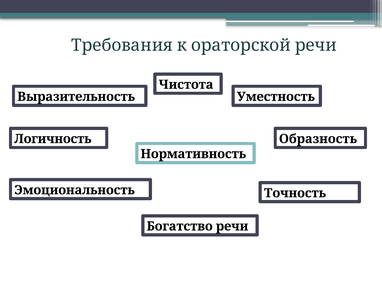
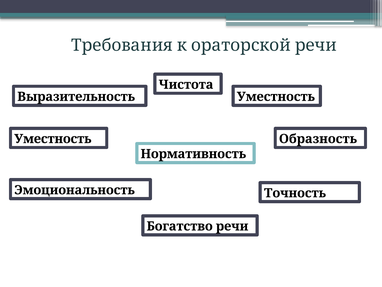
Логичность at (53, 139): Логичность -> Уместность
